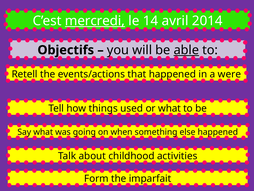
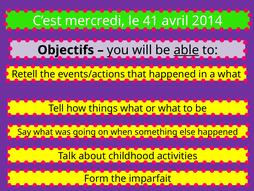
mercredi underline: present -> none
14: 14 -> 41
a were: were -> what
things used: used -> what
